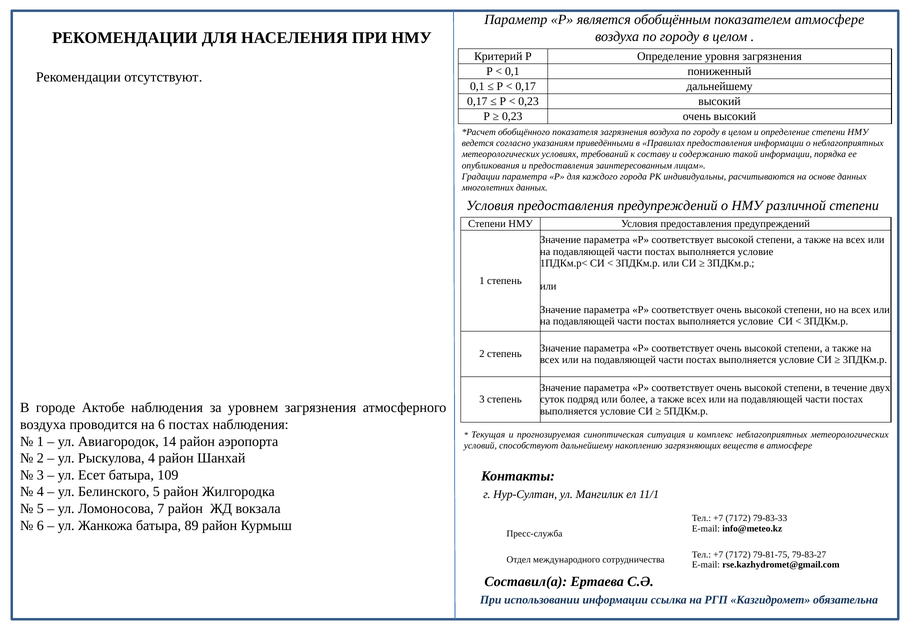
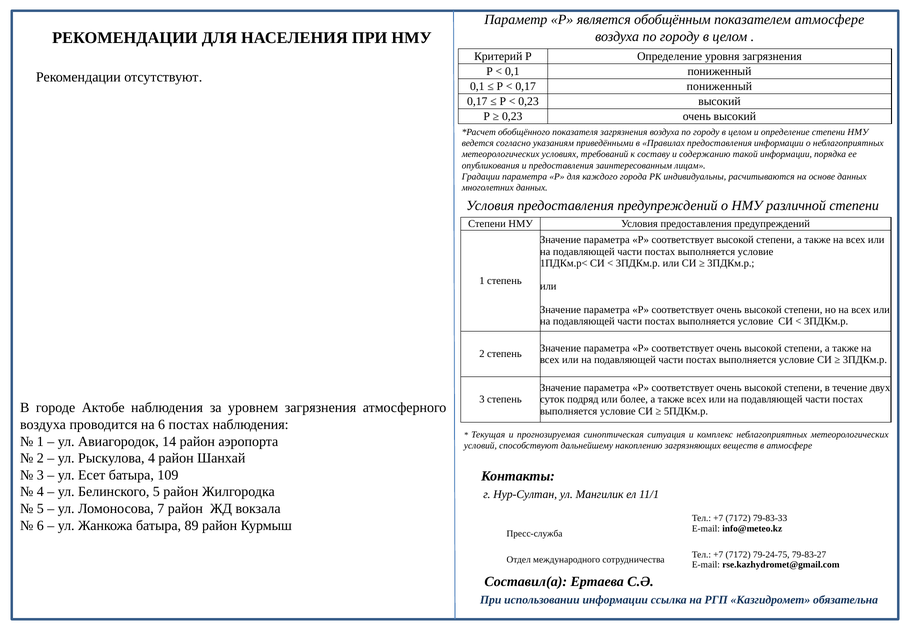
0,17 дальнейшему: дальнейшему -> пониженный
79-81-75: 79-81-75 -> 79-24-75
